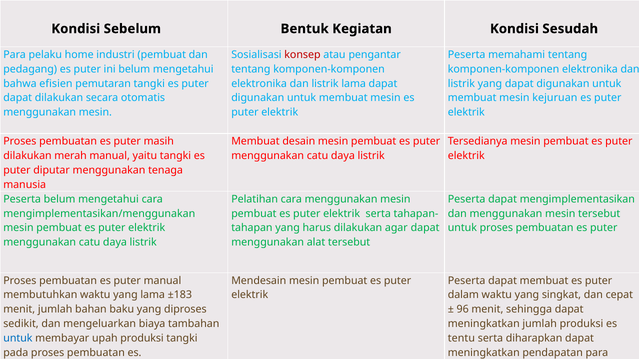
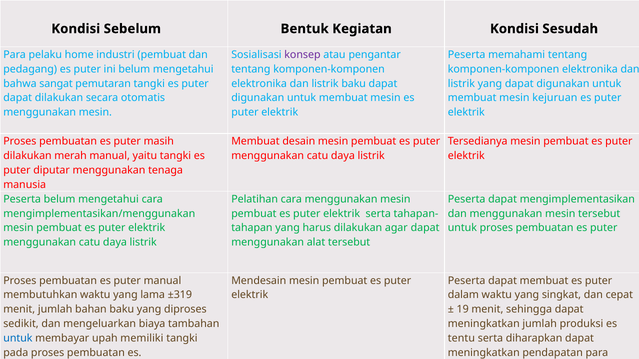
konsep colour: red -> purple
efisien: efisien -> sangat
listrik lama: lama -> baku
±183: ±183 -> ±319
96: 96 -> 19
upah produksi: produksi -> memiliki
